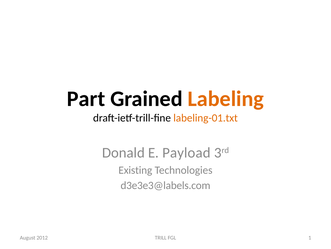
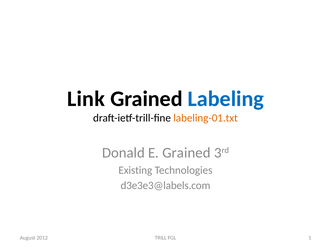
Part: Part -> Link
Labeling colour: orange -> blue
E Payload: Payload -> Grained
